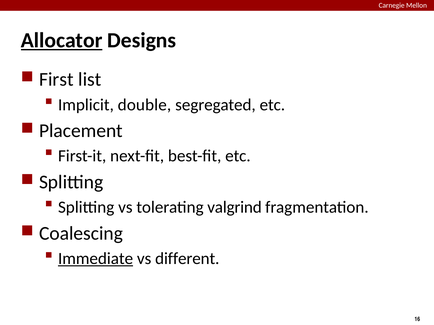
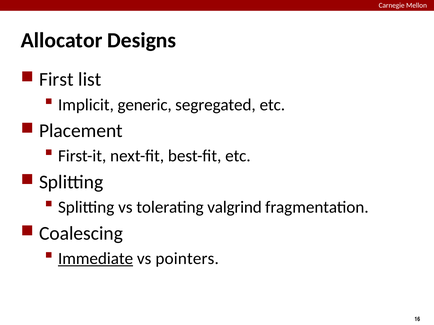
Allocator underline: present -> none
double: double -> generic
different: different -> pointers
